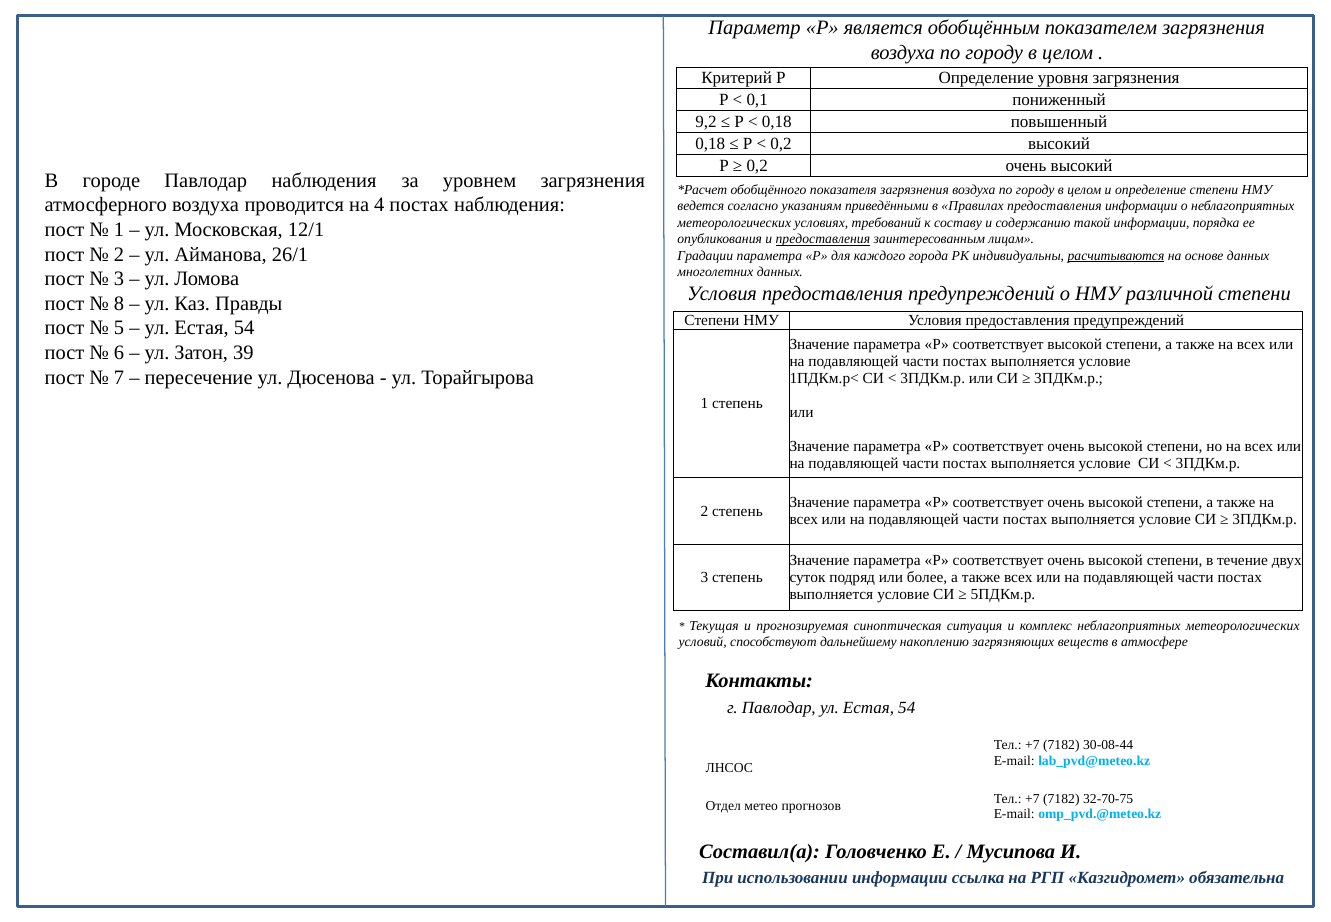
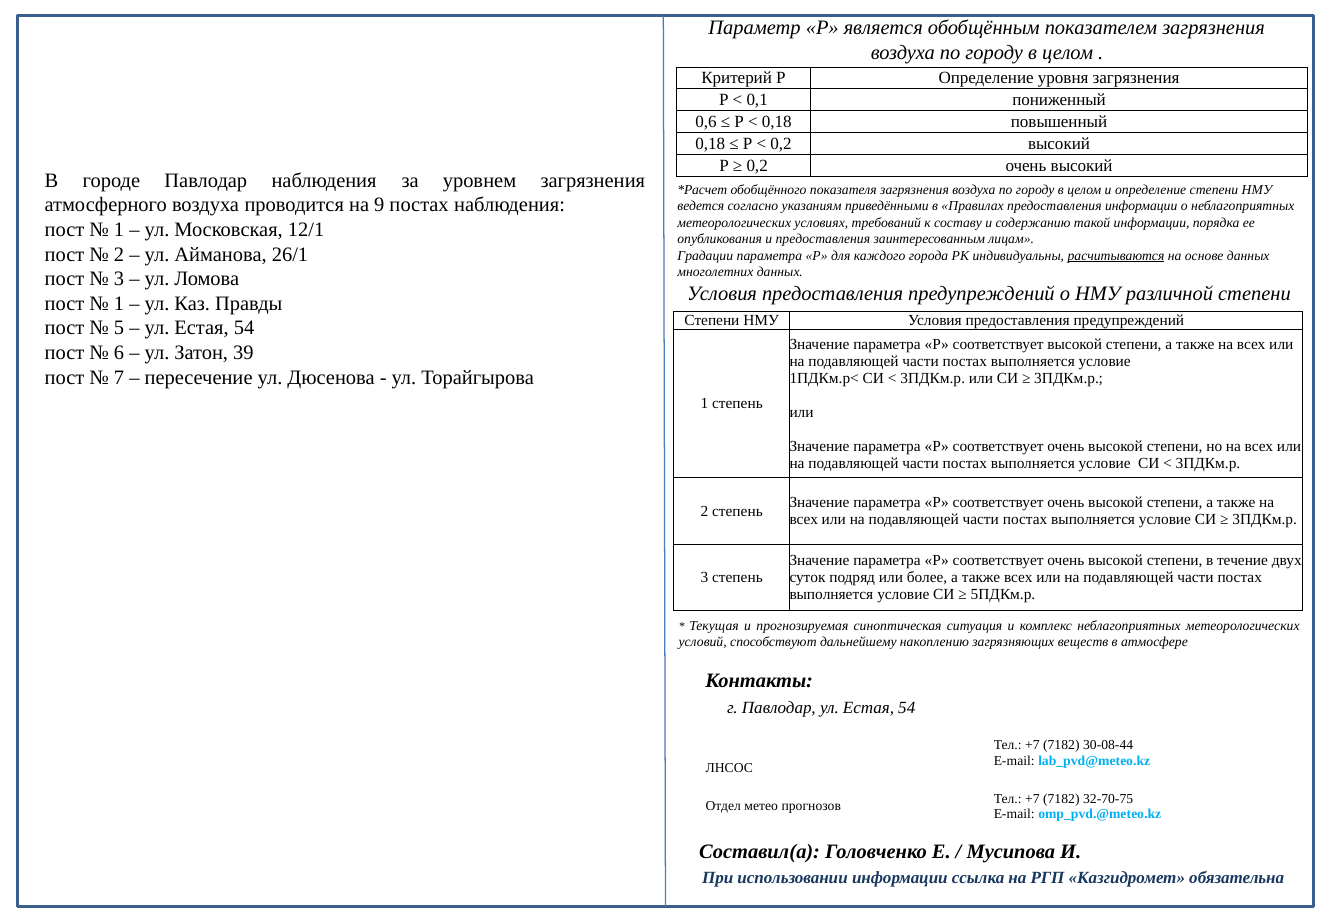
9,2: 9,2 -> 0,6
4: 4 -> 9
предоставления at (823, 239) underline: present -> none
8 at (119, 303): 8 -> 1
